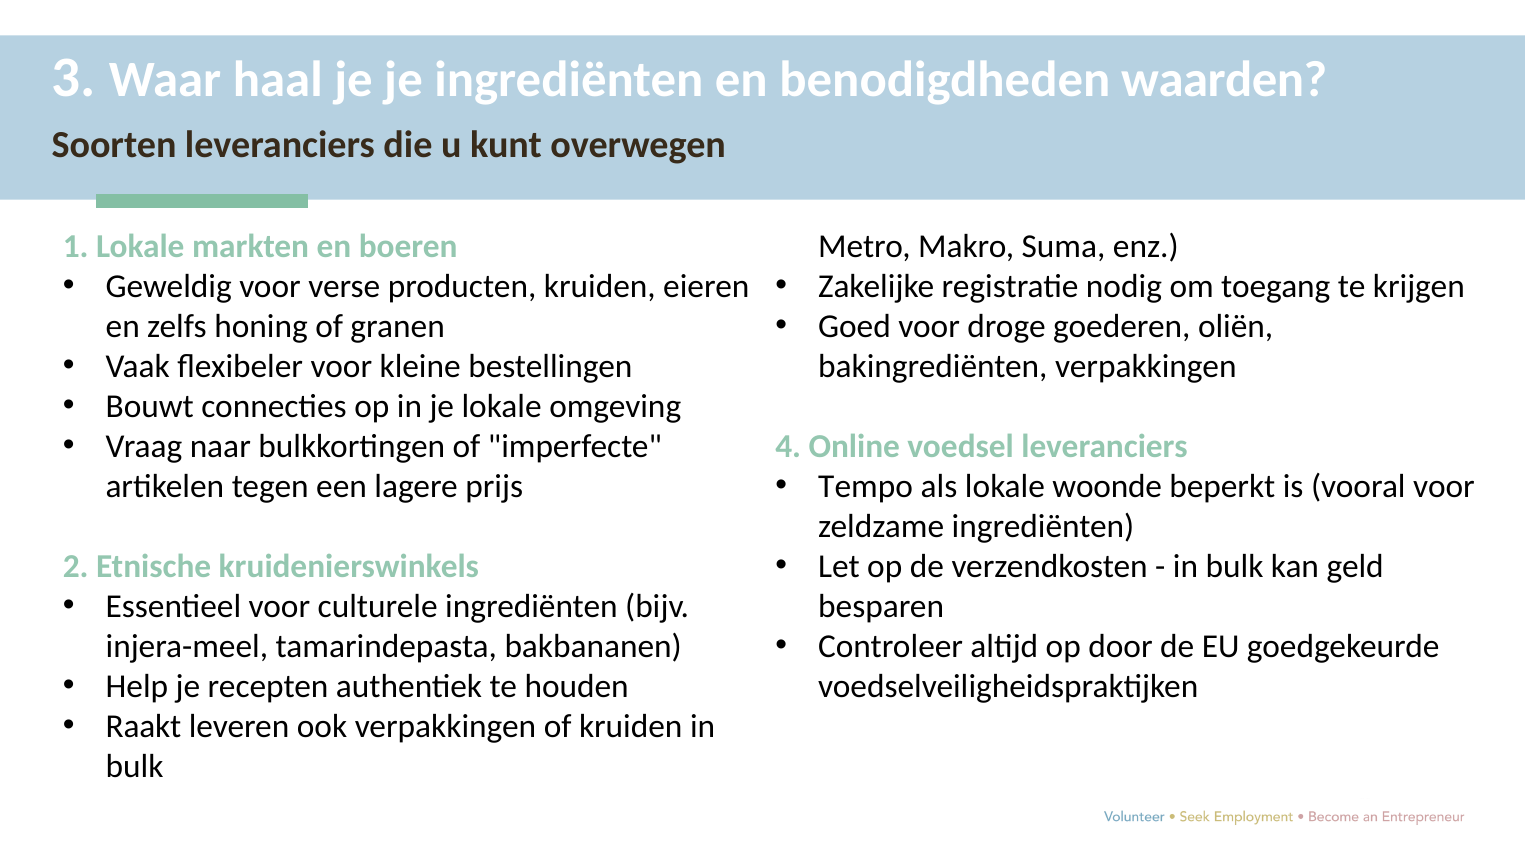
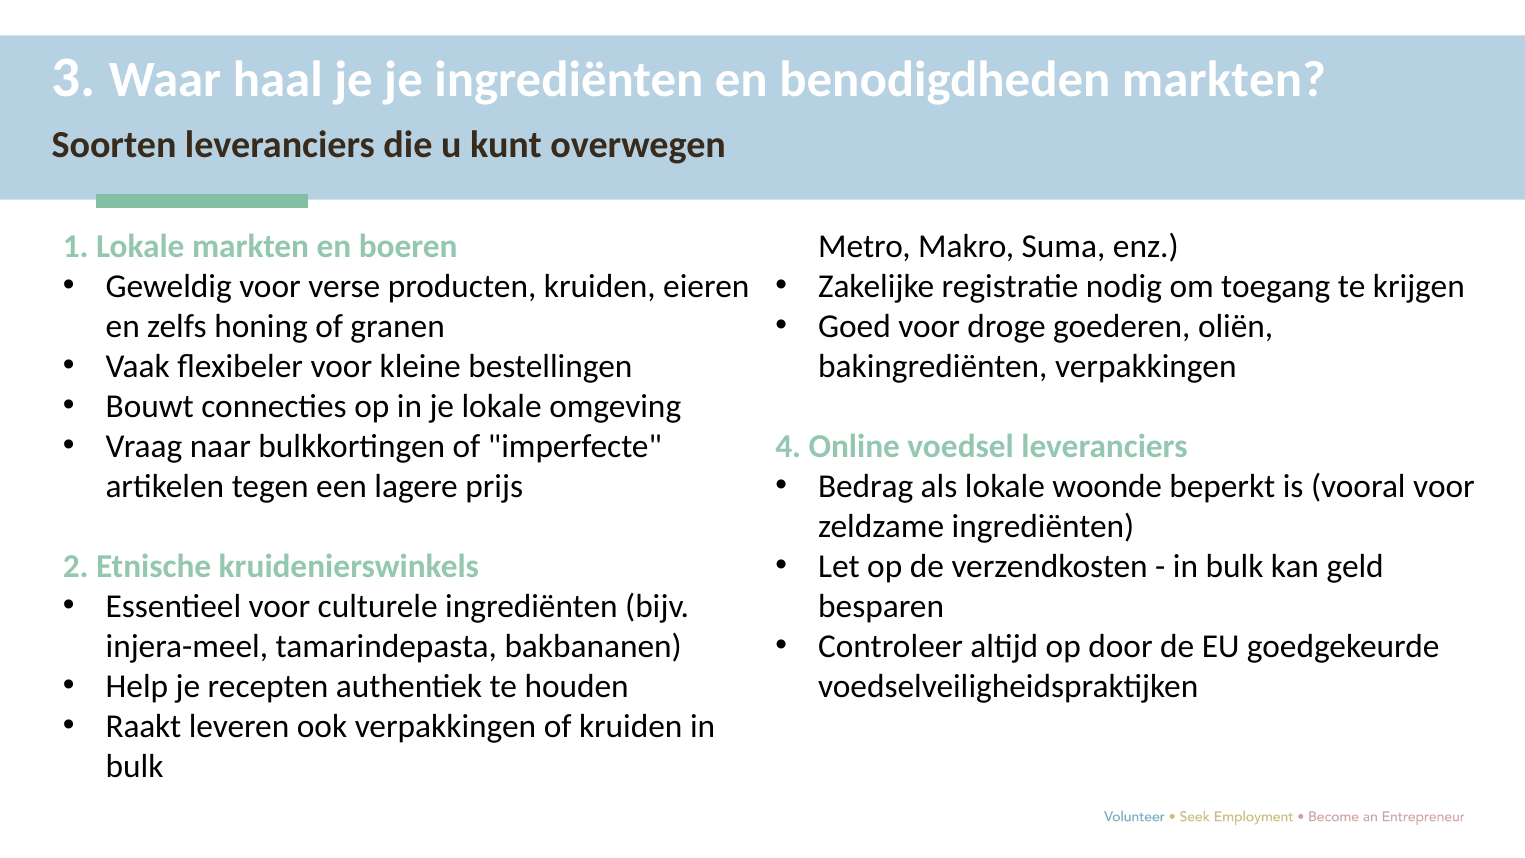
benodigdheden waarden: waarden -> markten
Tempo: Tempo -> Bedrag
